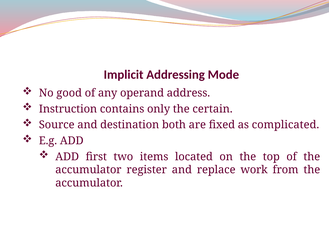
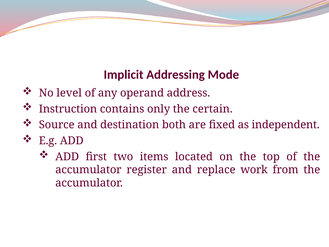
good: good -> level
complicated: complicated -> independent
